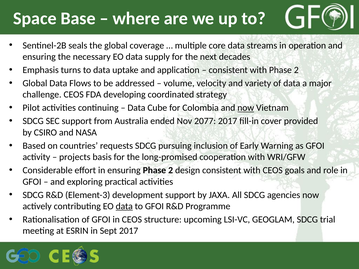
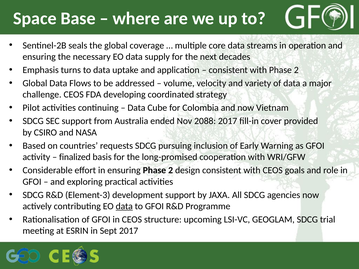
now at (246, 108) underline: present -> none
2077: 2077 -> 2088
projects: projects -> finalized
